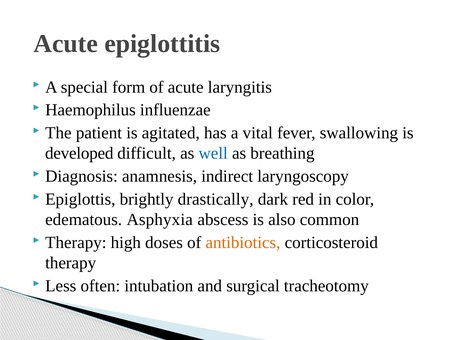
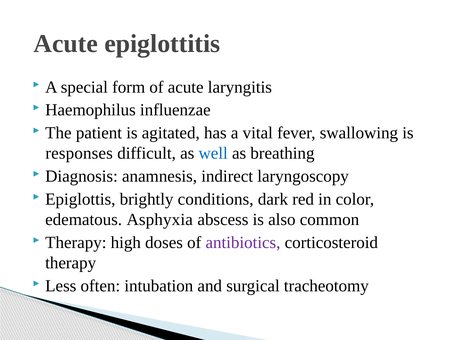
developed: developed -> responses
drastically: drastically -> conditions
antibiotics colour: orange -> purple
